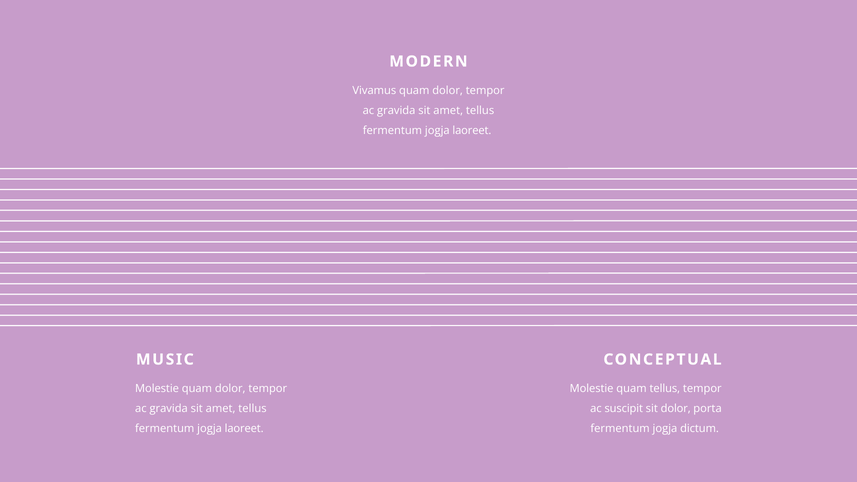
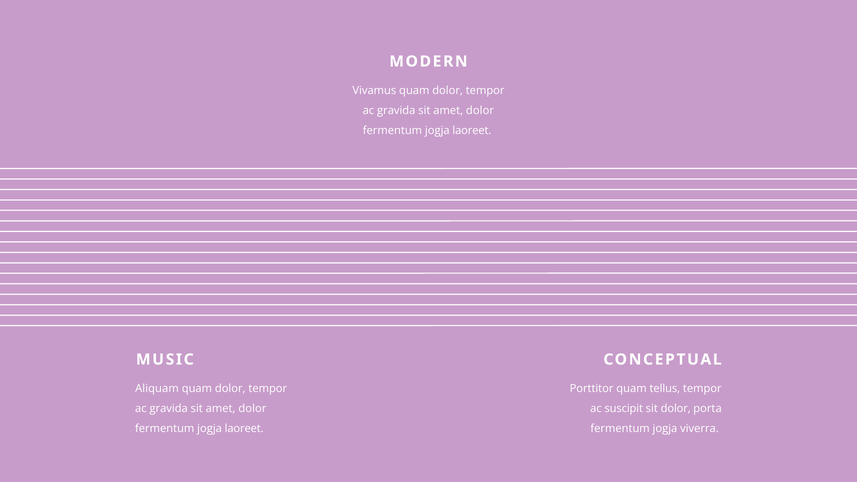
tellus at (480, 111): tellus -> dolor
Molestie at (157, 389): Molestie -> Aliquam
Molestie at (592, 389): Molestie -> Porttitor
tellus at (252, 409): tellus -> dolor
dictum: dictum -> viverra
